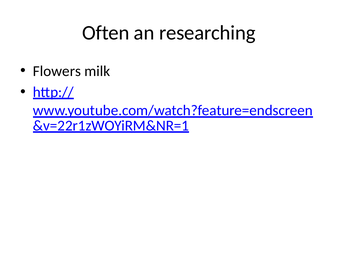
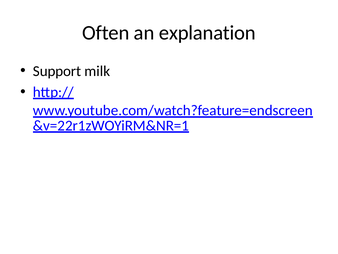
researching: researching -> explanation
Flowers: Flowers -> Support
